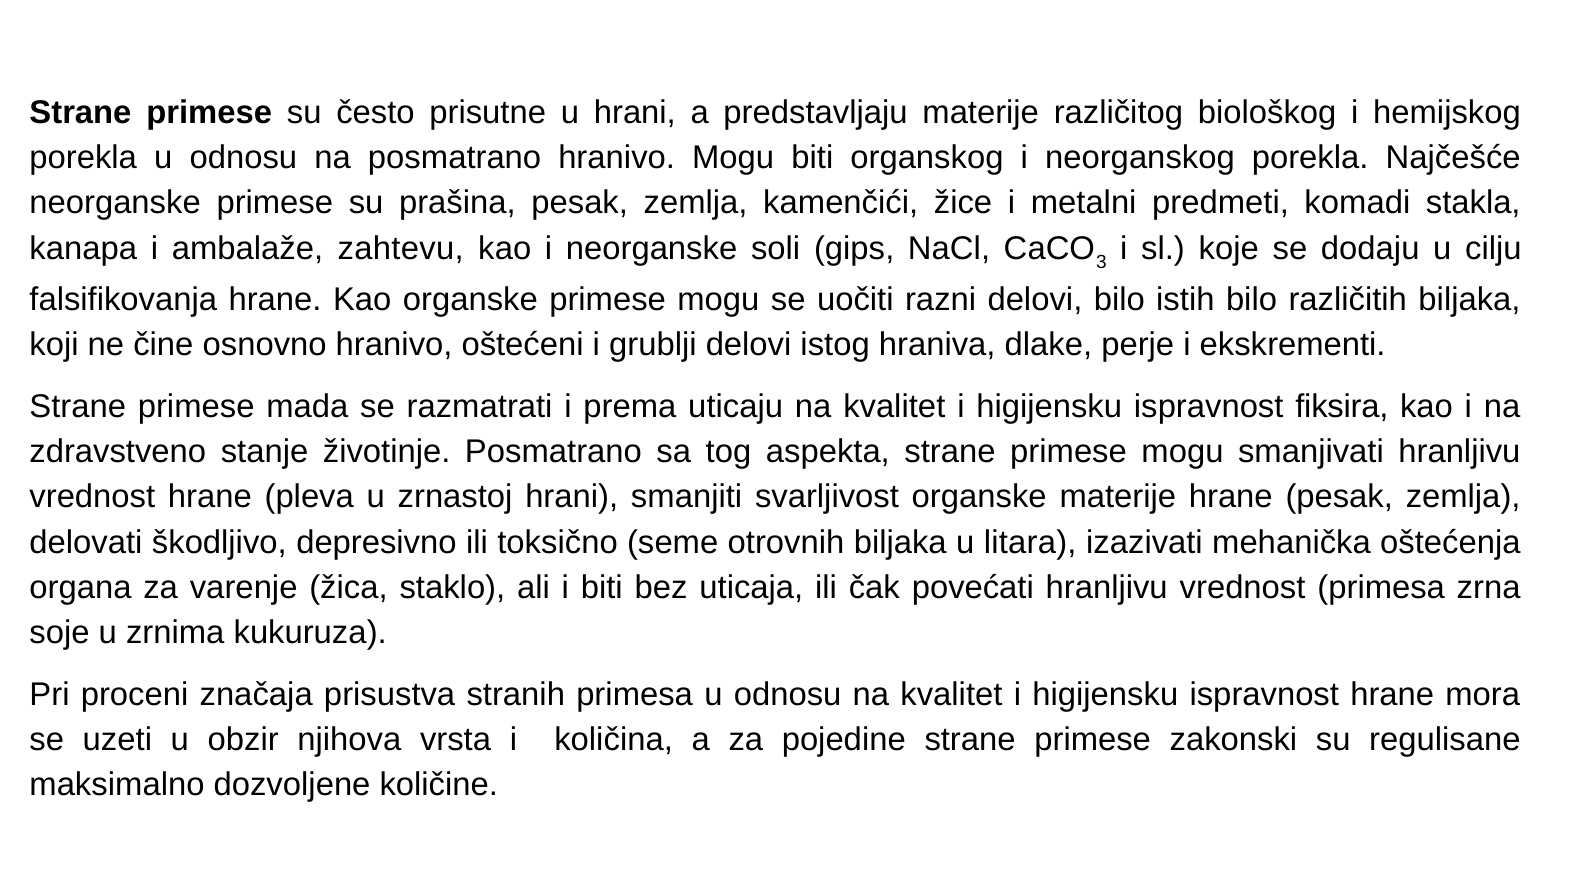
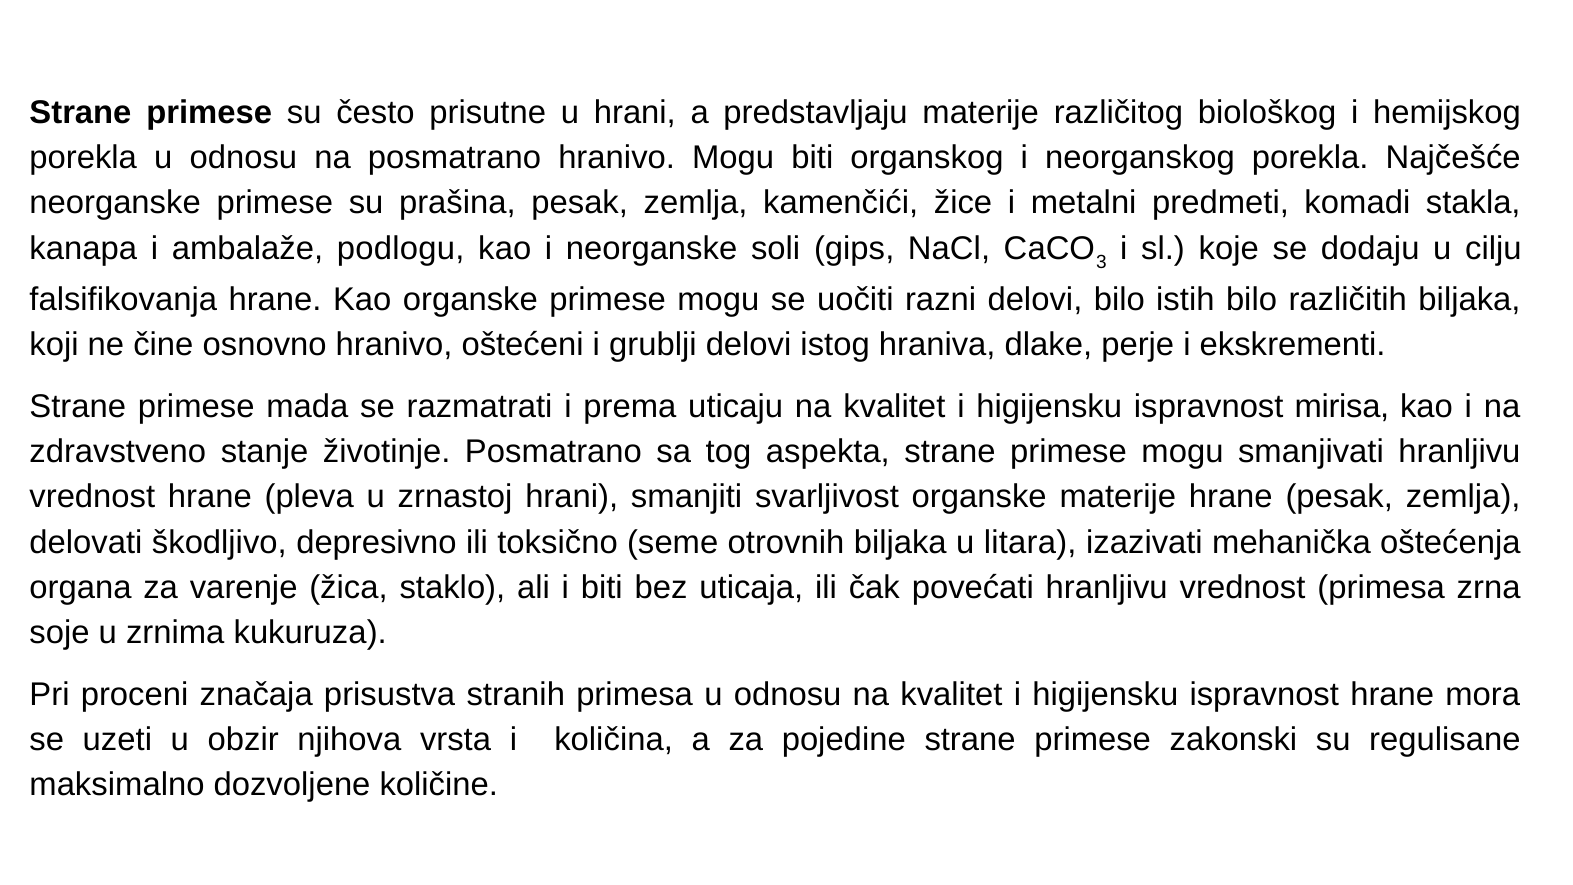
zahtevu: zahtevu -> podlogu
fiksira: fiksira -> mirisa
